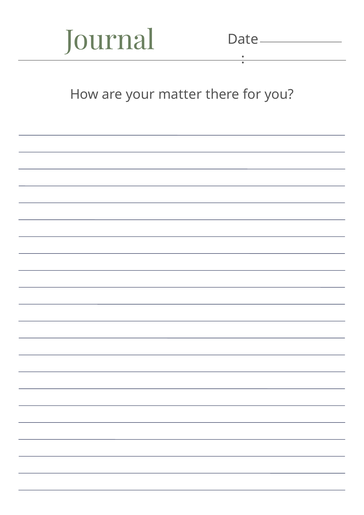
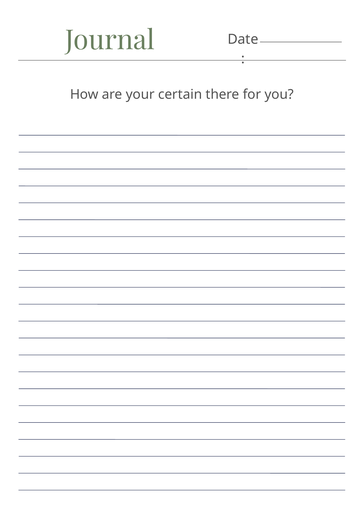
matter: matter -> certain
